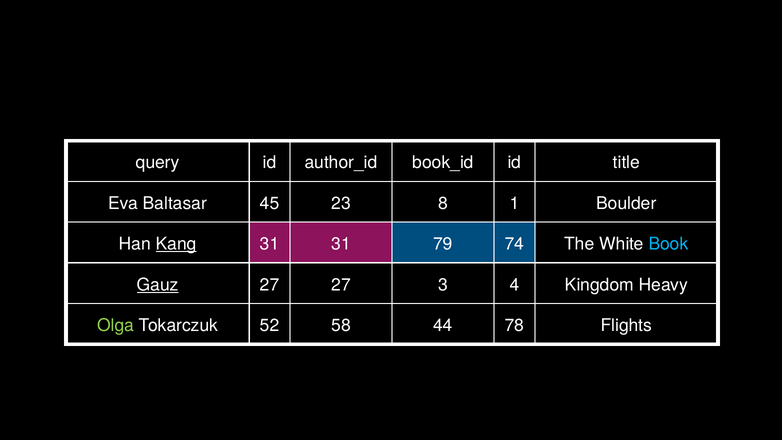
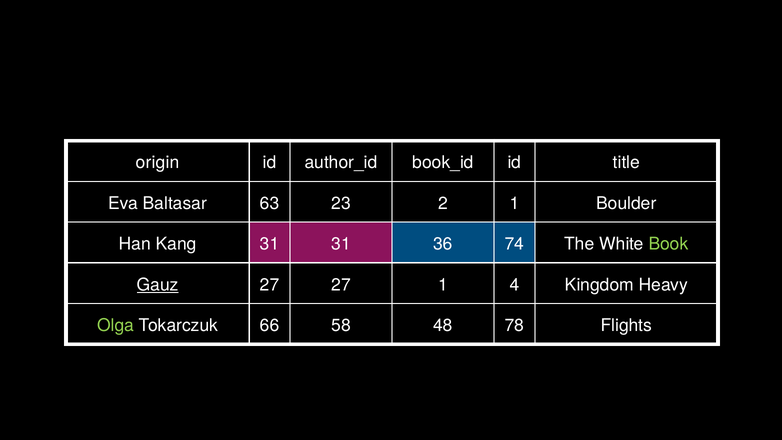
query: query -> origin
45: 45 -> 63
8: 8 -> 2
Kang underline: present -> none
79: 79 -> 36
Book colour: light blue -> light green
27 3: 3 -> 1
52: 52 -> 66
44: 44 -> 48
